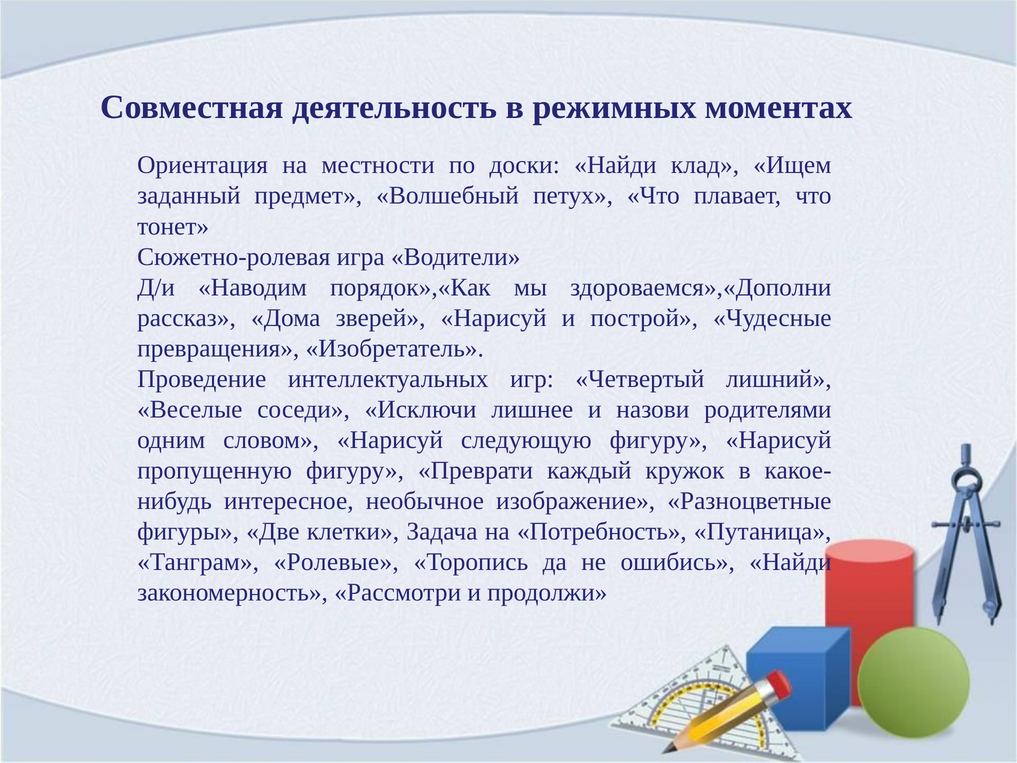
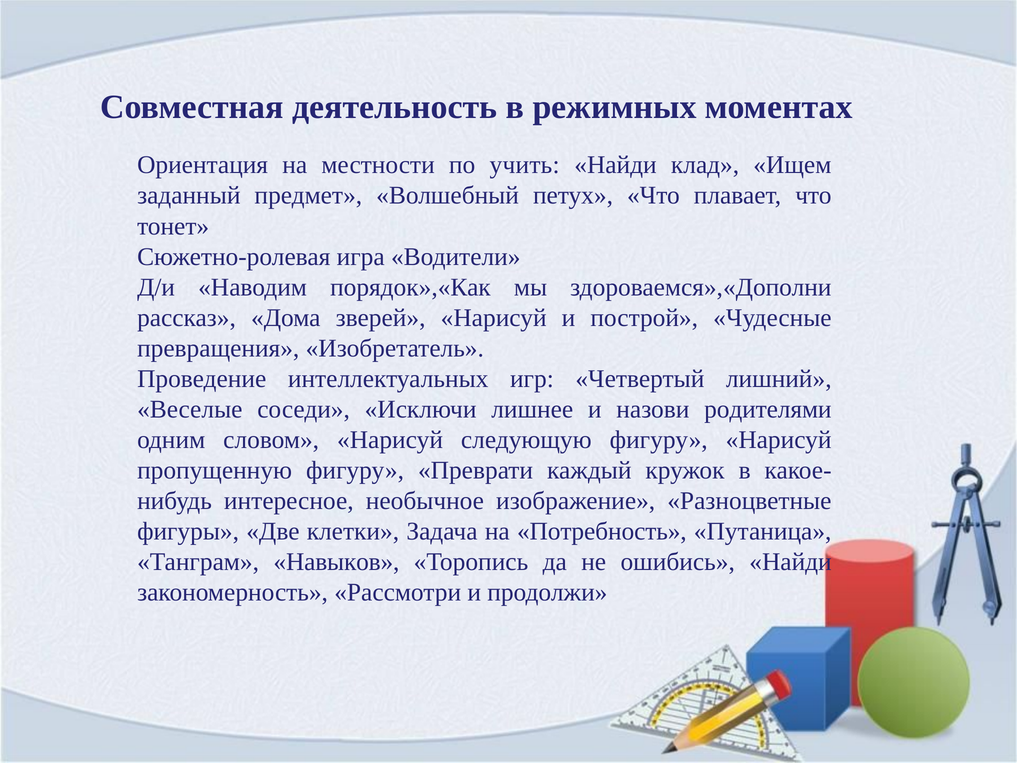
доски: доски -> учить
Ролевые: Ролевые -> Навыков
